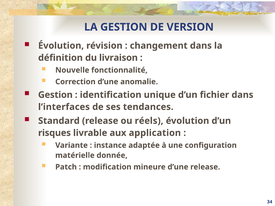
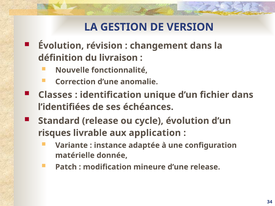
Gestion at (55, 95): Gestion -> Classes
l’interfaces: l’interfaces -> l’identifiées
tendances: tendances -> échéances
réels: réels -> cycle
